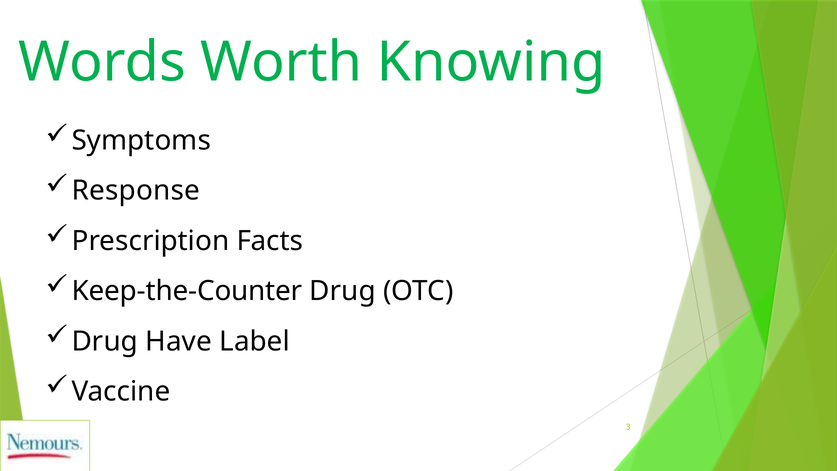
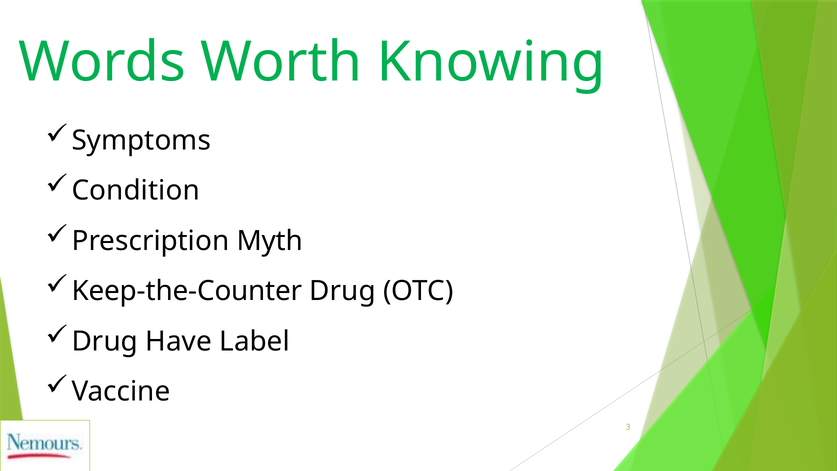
Response: Response -> Condition
Facts: Facts -> Myth
